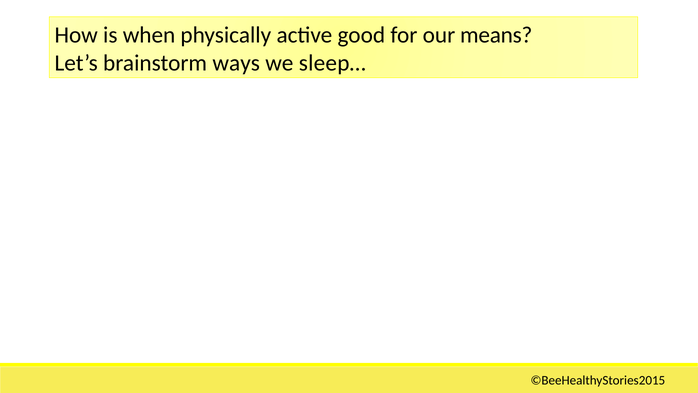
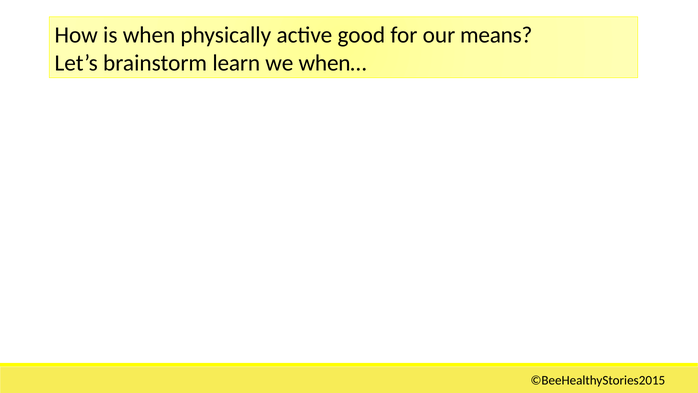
ways: ways -> learn
sleep…: sleep… -> when…
